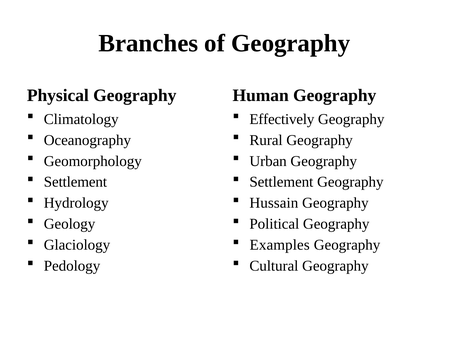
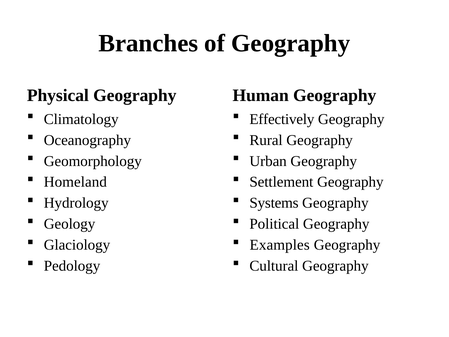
Settlement at (75, 182): Settlement -> Homeland
Hussain: Hussain -> Systems
